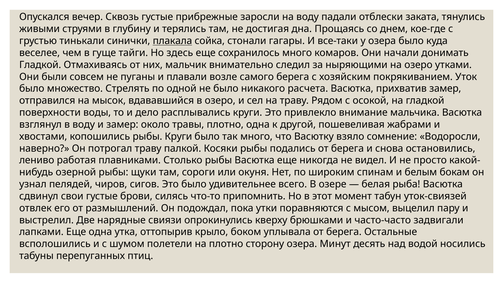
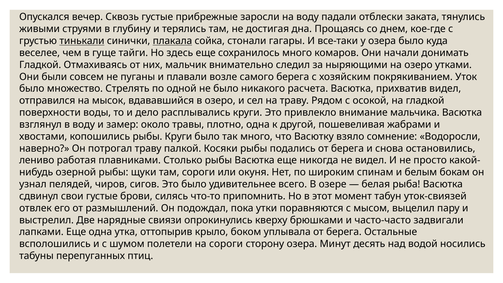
тинькали underline: none -> present
прихватив замер: замер -> видел
на плотно: плотно -> сороги
